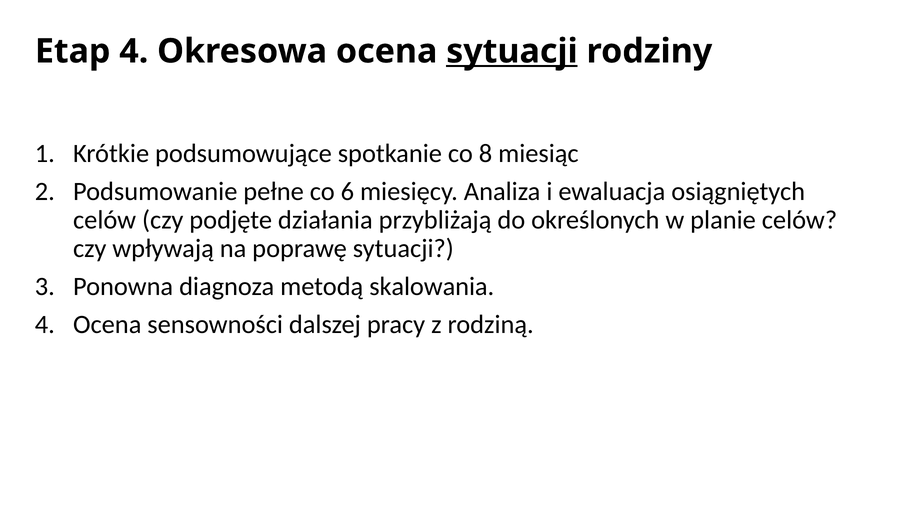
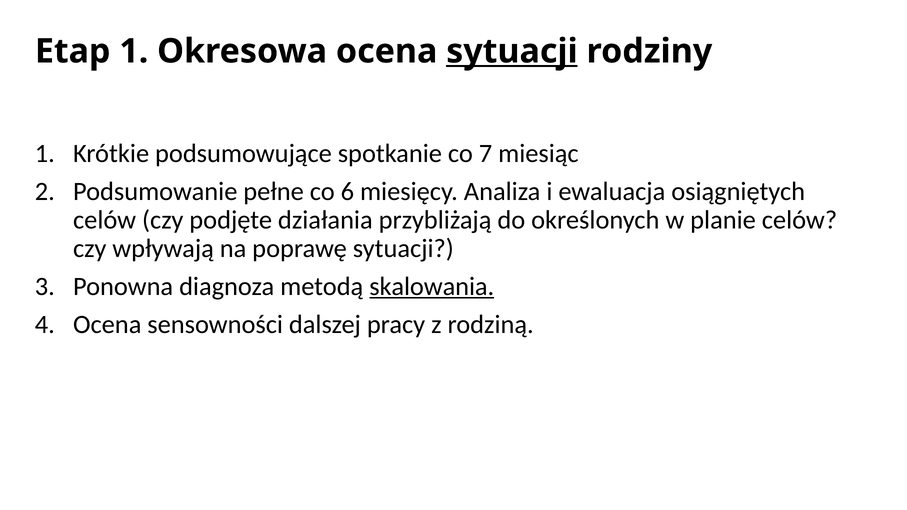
Etap 4: 4 -> 1
8: 8 -> 7
skalowania underline: none -> present
